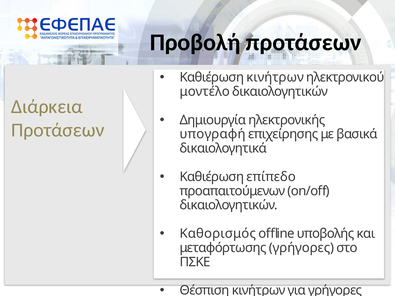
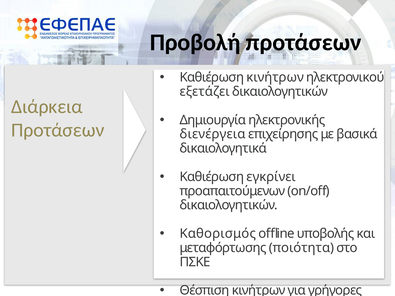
μοντέλο: μοντέλο -> εξετάζει
υπογραφή: υπογραφή -> διενέργεια
επίπεδο: επίπεδο -> εγκρίνει
μεταφόρτωσης γρήγορες: γρήγορες -> ποιότητα
